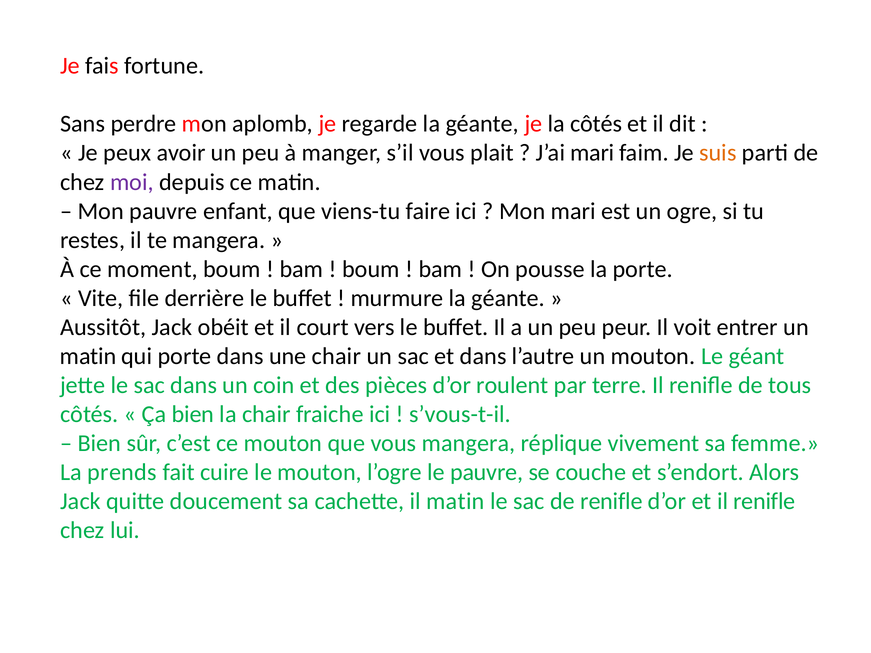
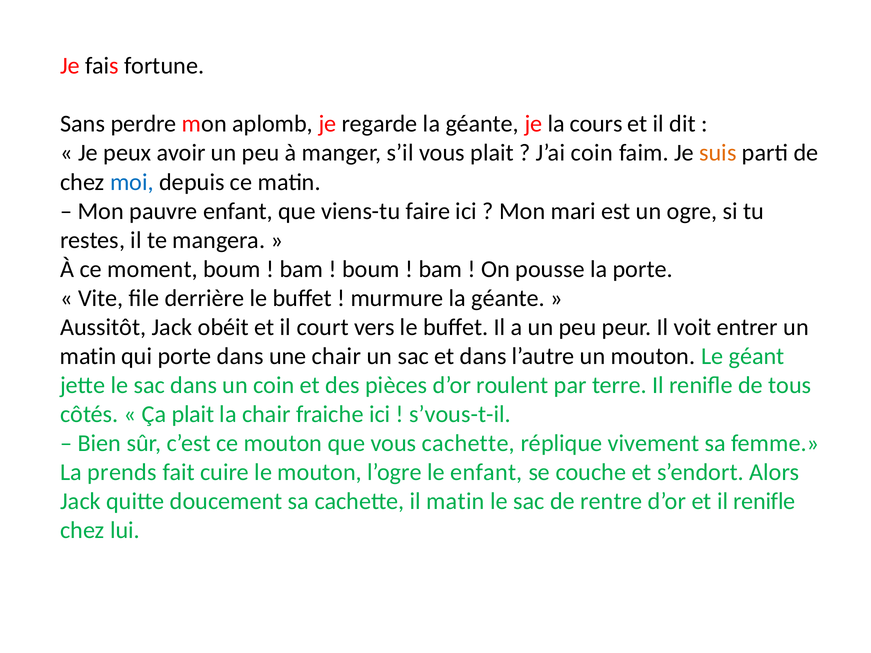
la côtés: côtés -> cours
J’ai mari: mari -> coin
moi colour: purple -> blue
Ça bien: bien -> plait
vous mangera: mangera -> cachette
le pauvre: pauvre -> enfant
de renifle: renifle -> rentre
